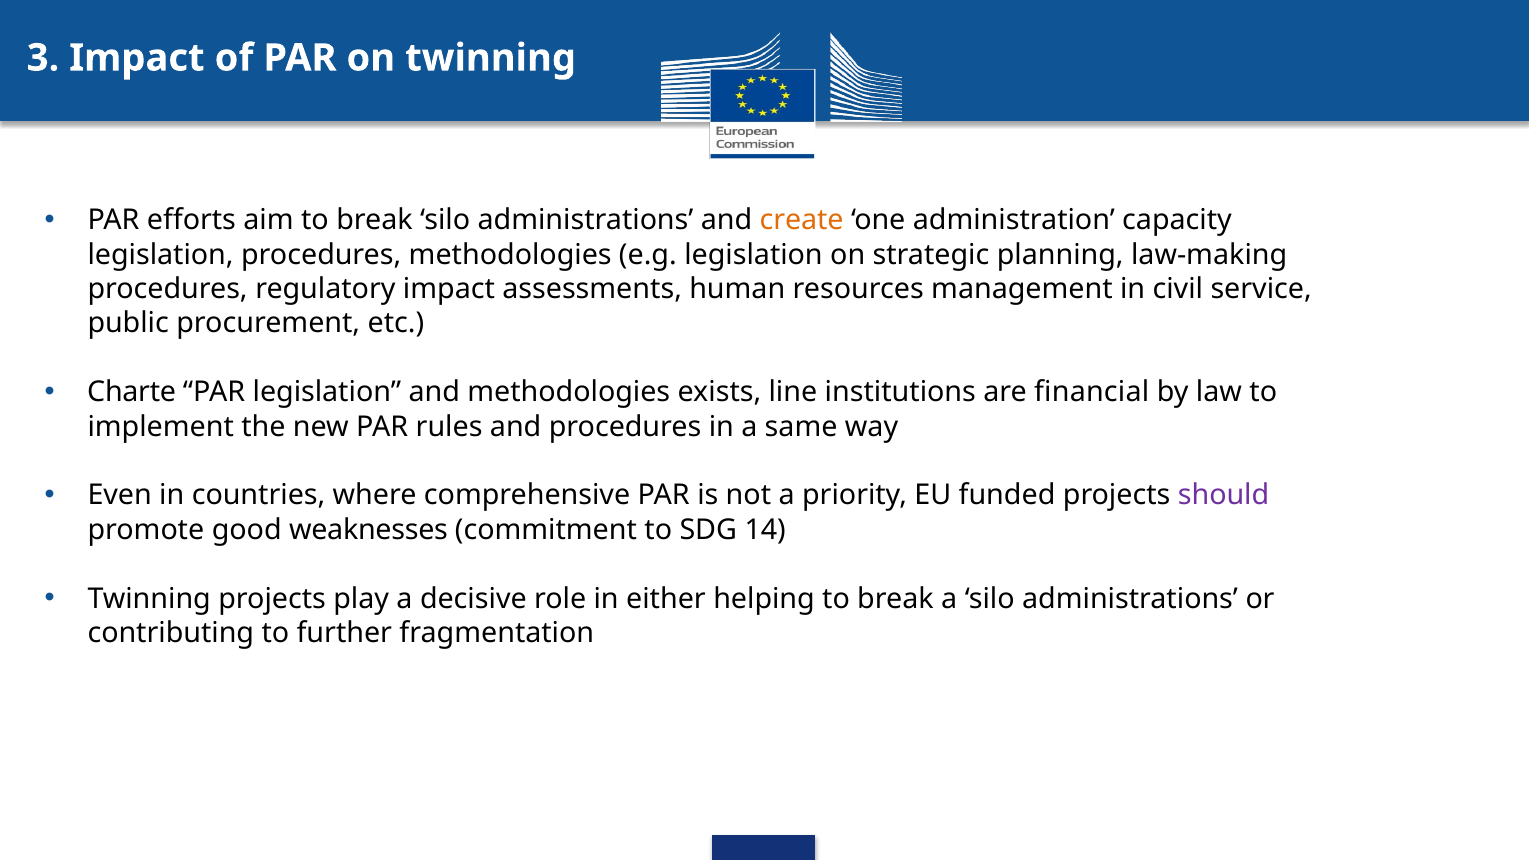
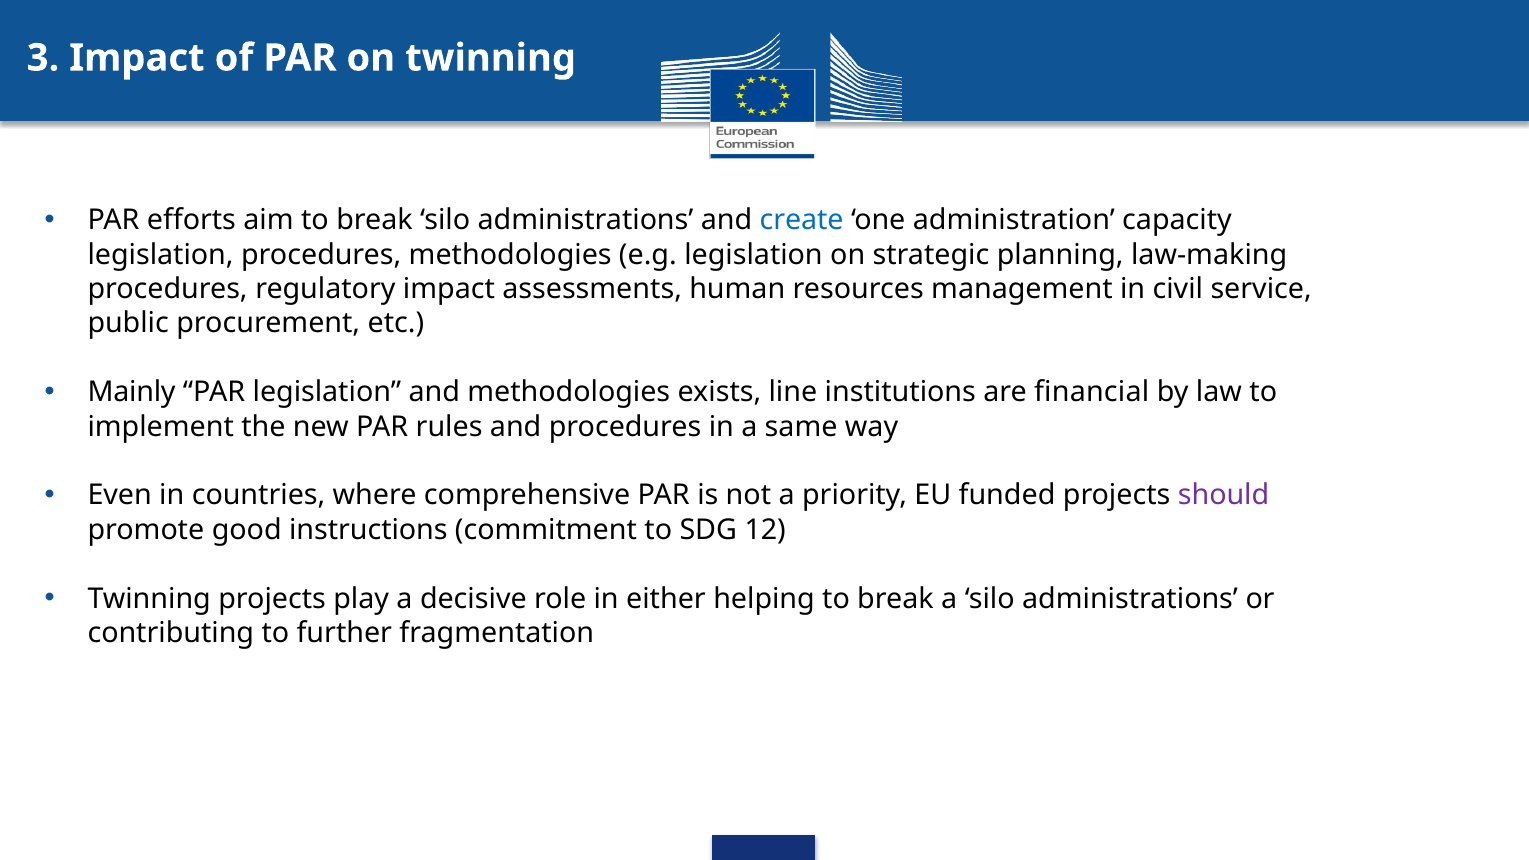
create colour: orange -> blue
Charte: Charte -> Mainly
weaknesses: weaknesses -> instructions
14: 14 -> 12
